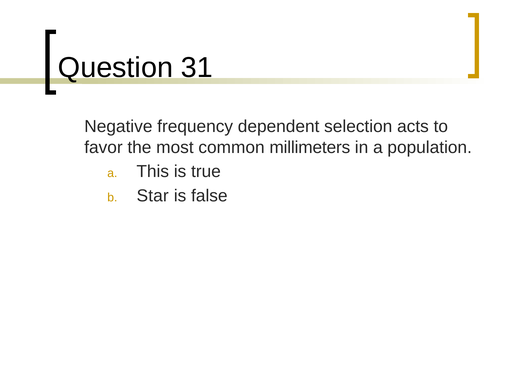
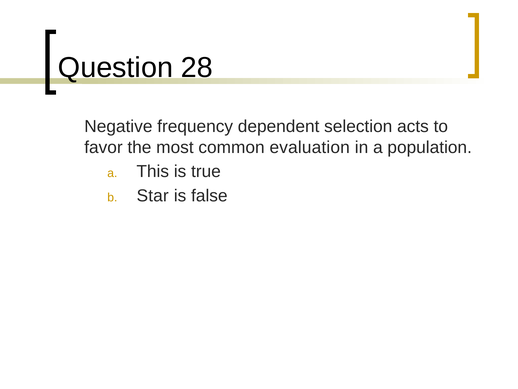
31: 31 -> 28
millimeters: millimeters -> evaluation
